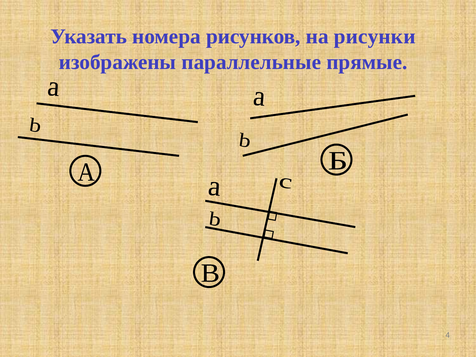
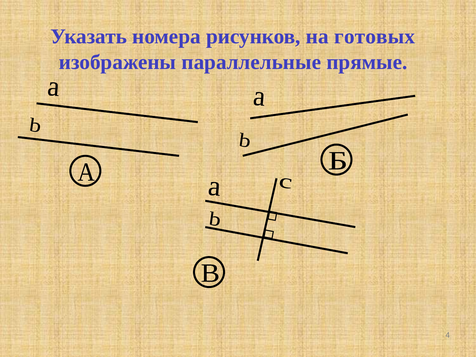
рисунки: рисунки -> готовых
